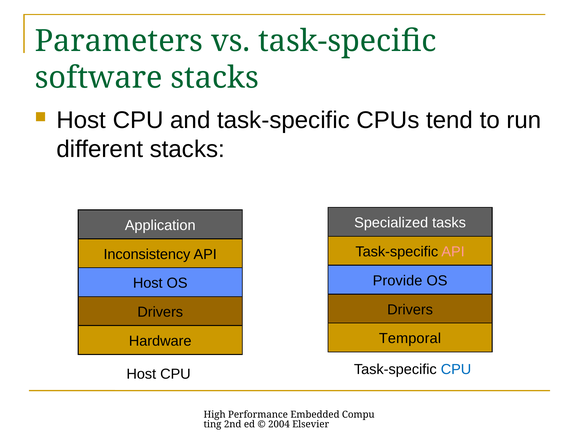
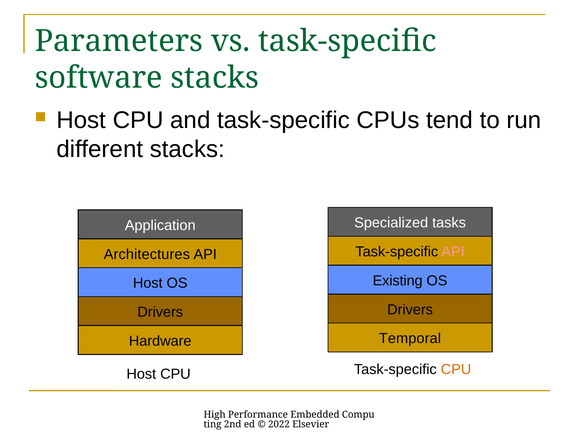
Inconsistency: Inconsistency -> Architectures
Provide: Provide -> Existing
CPU at (456, 370) colour: blue -> orange
2004: 2004 -> 2022
